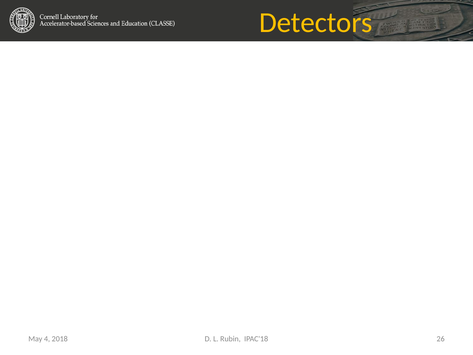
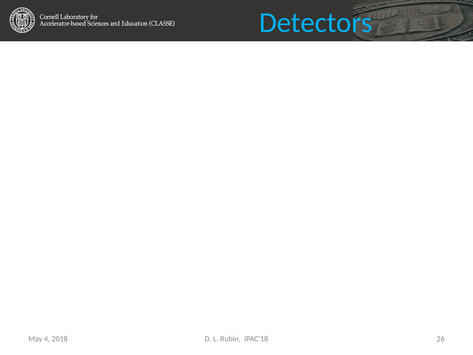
Detectors colour: yellow -> light blue
